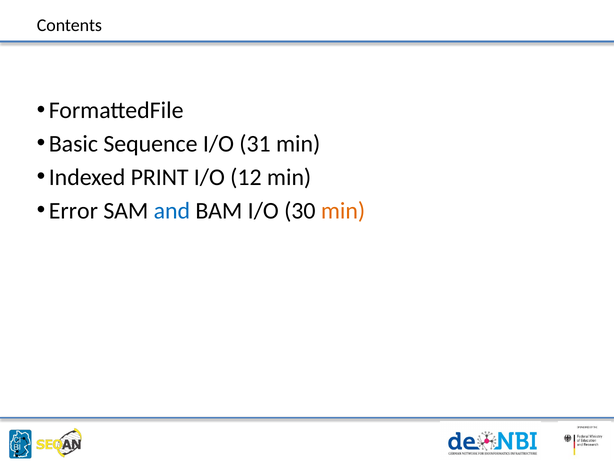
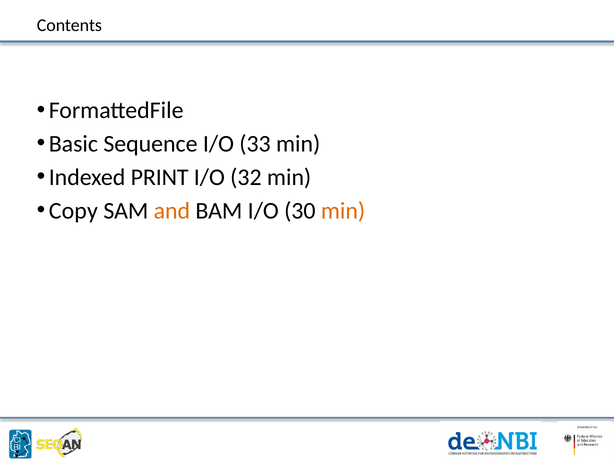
31: 31 -> 33
12: 12 -> 32
Error: Error -> Copy
and colour: blue -> orange
